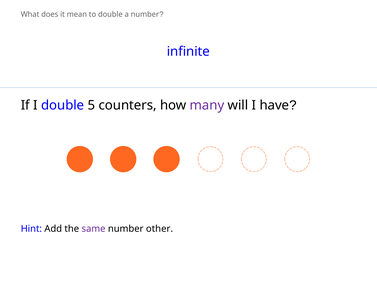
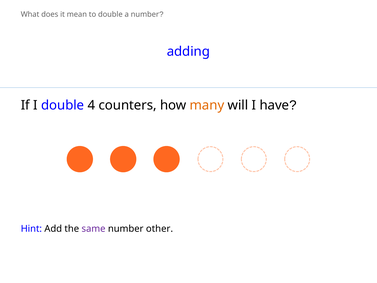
infinite: infinite -> adding
5: 5 -> 4
many colour: purple -> orange
